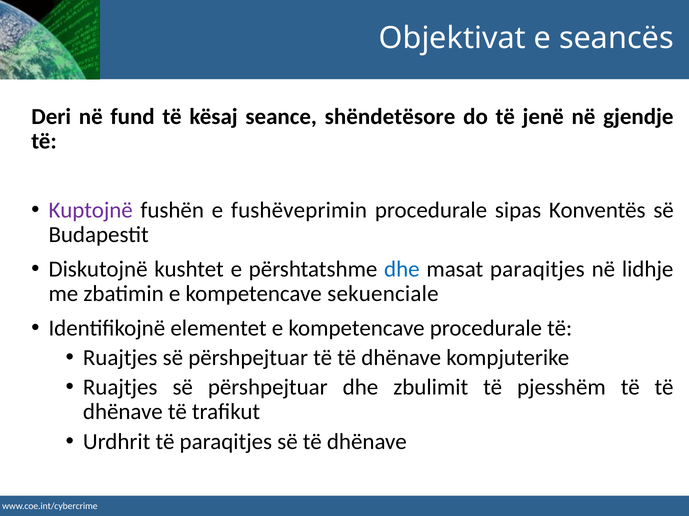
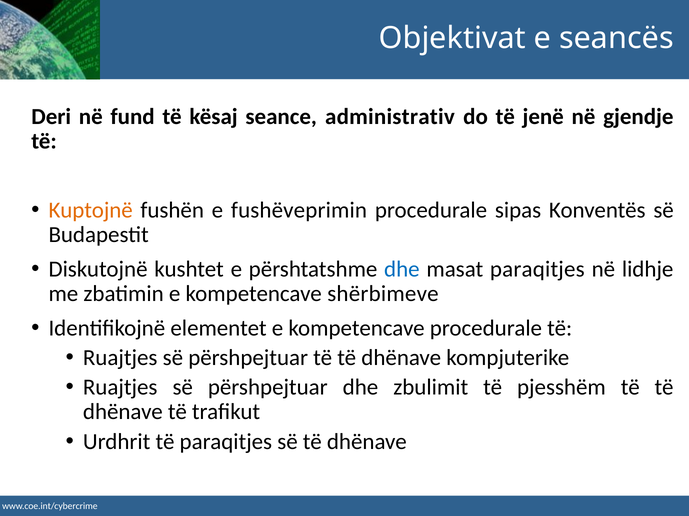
shëndetësore: shëndetësore -> administrativ
Kuptojnë colour: purple -> orange
sekuenciale: sekuenciale -> shërbimeve
